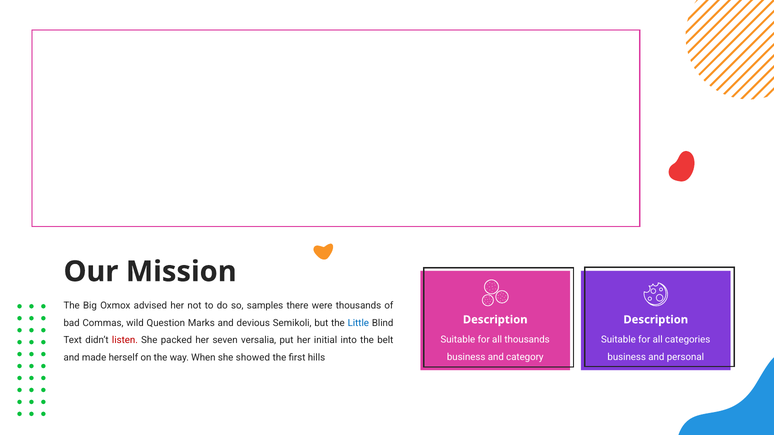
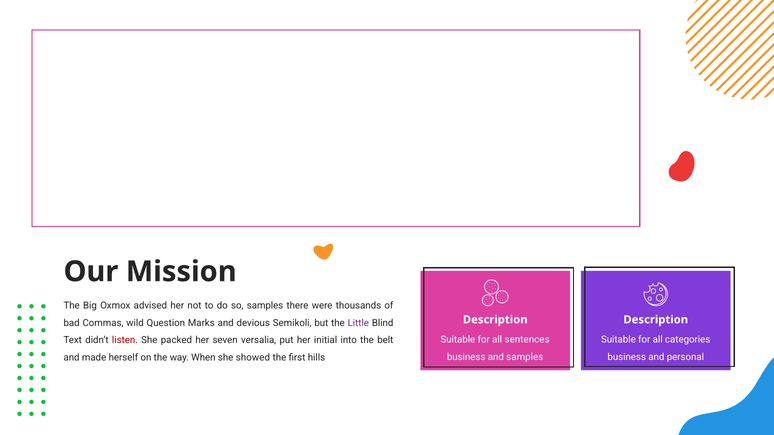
Little colour: blue -> purple
all thousands: thousands -> sentences
and category: category -> samples
